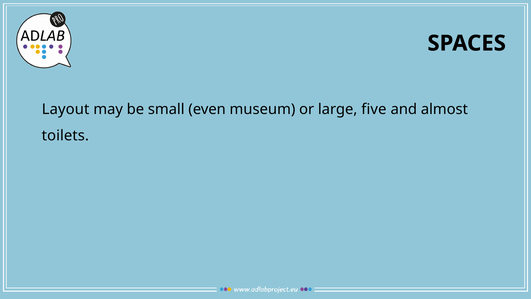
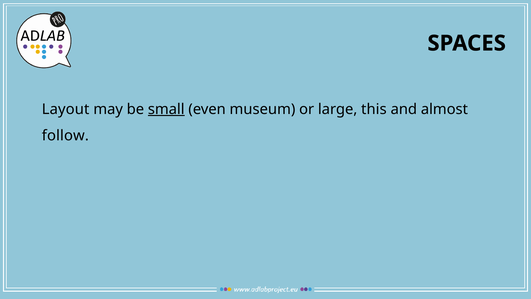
small underline: none -> present
five: five -> this
toilets: toilets -> follow
